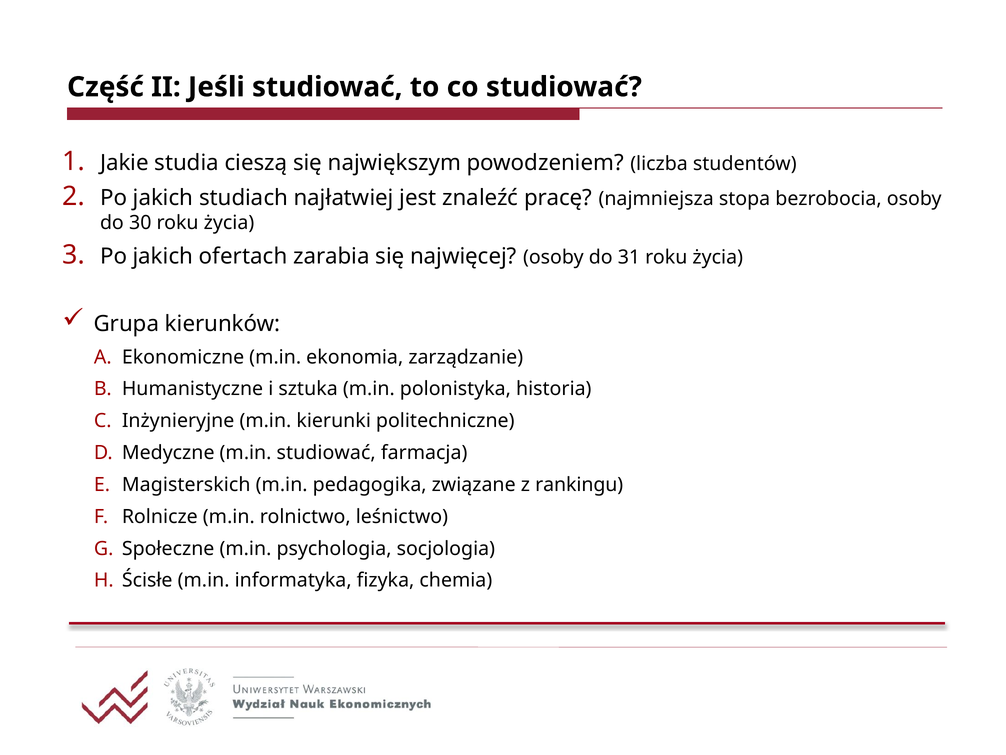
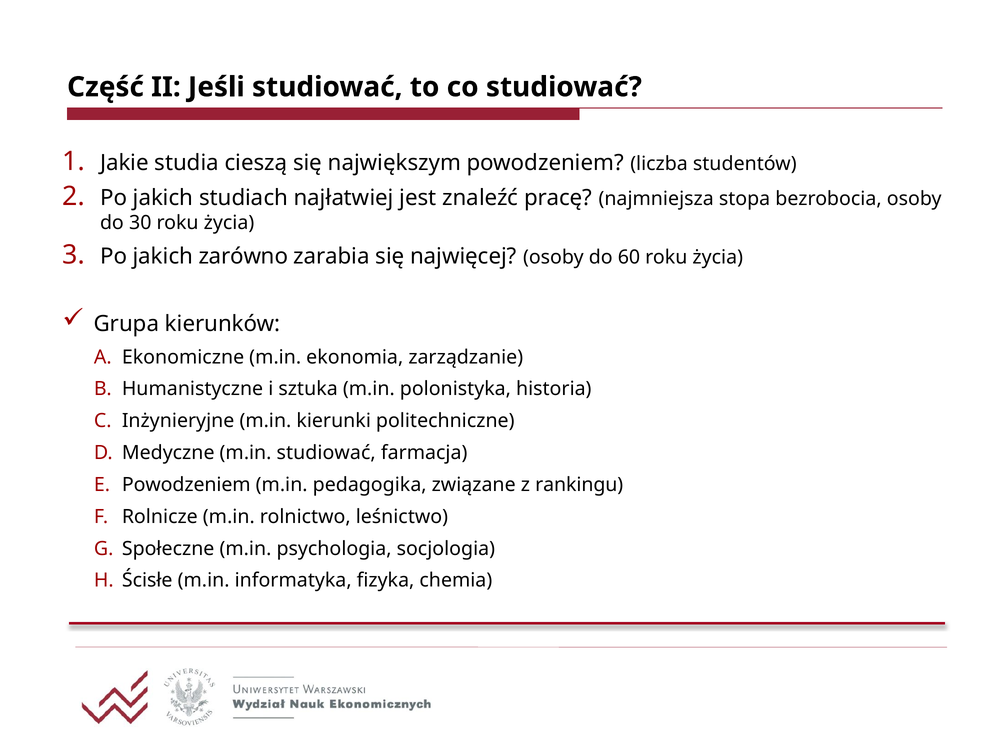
ofertach: ofertach -> zarówno
31: 31 -> 60
Magisterskich at (186, 484): Magisterskich -> Powodzeniem
